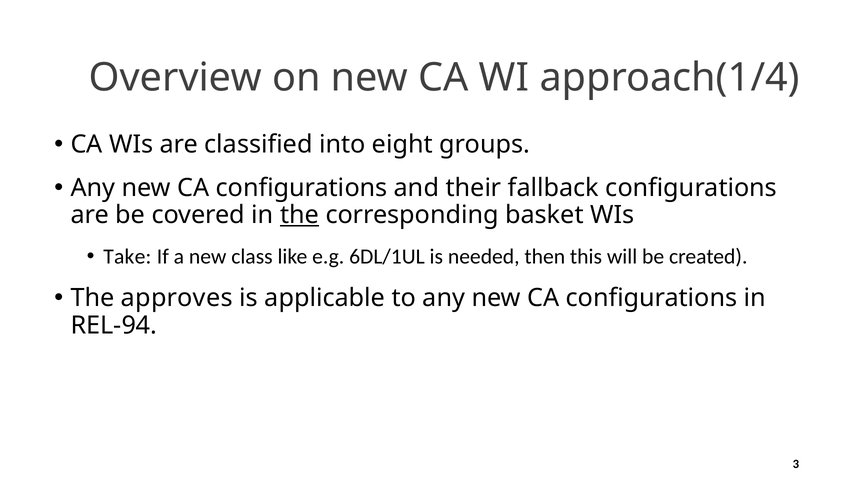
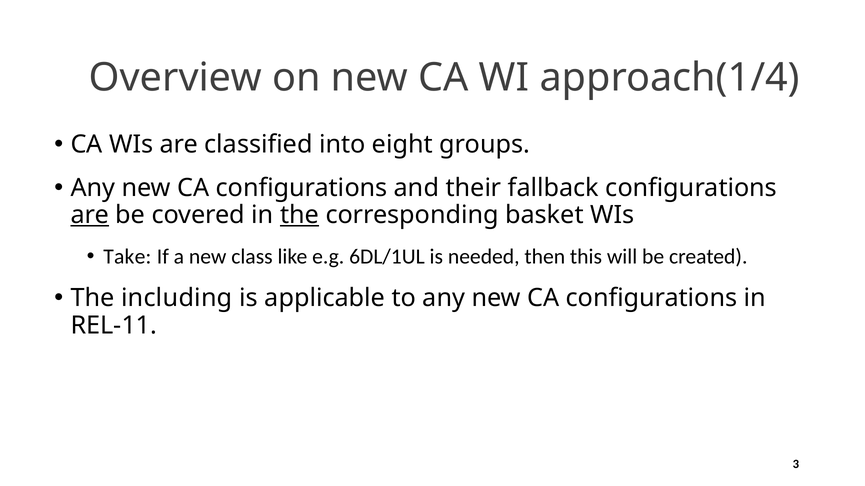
are at (90, 215) underline: none -> present
approves: approves -> including
REL-94: REL-94 -> REL-11
